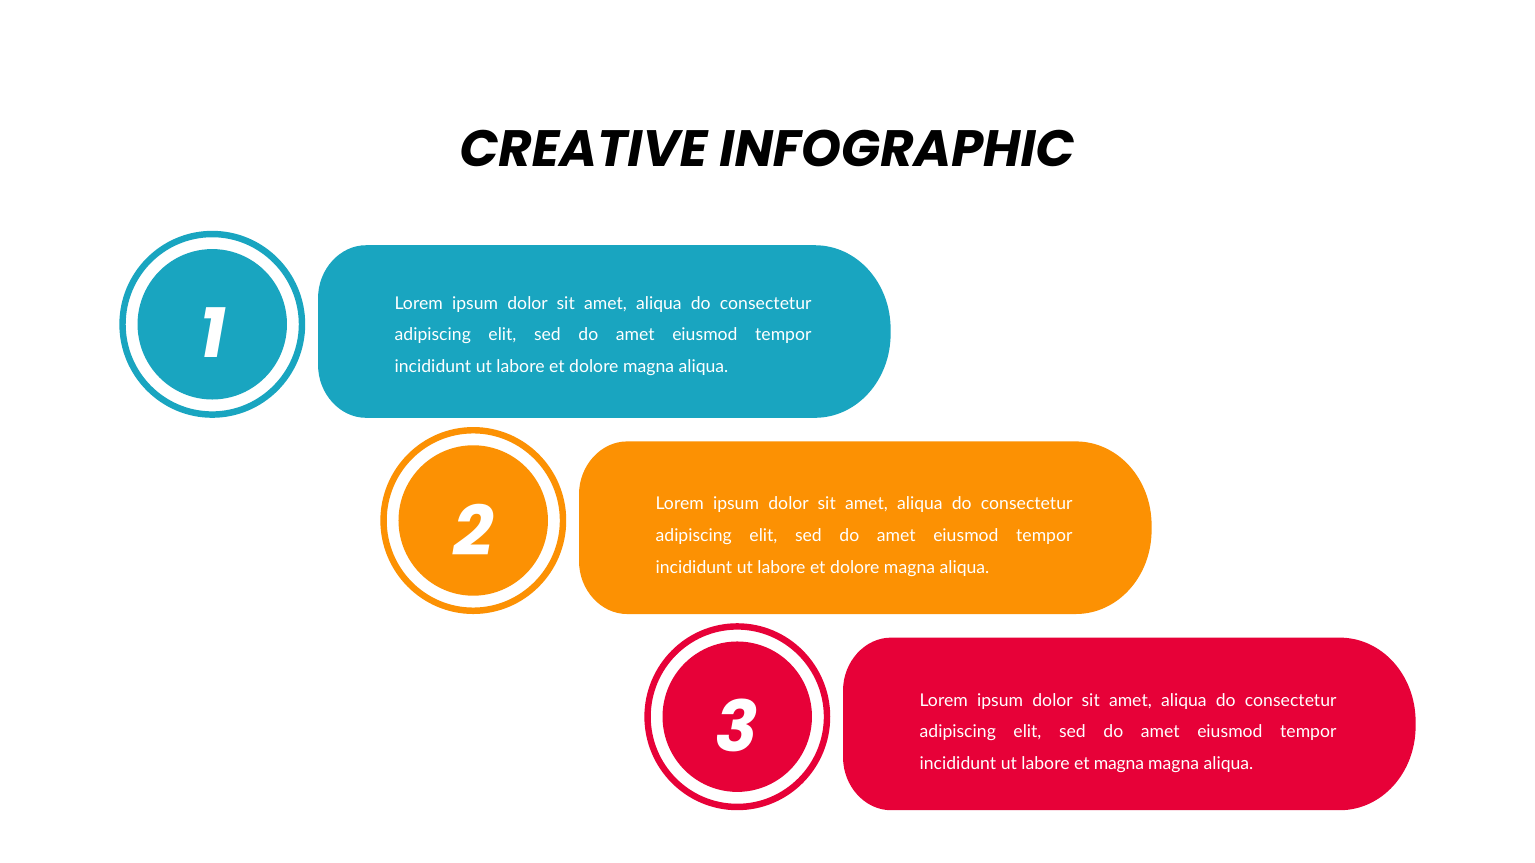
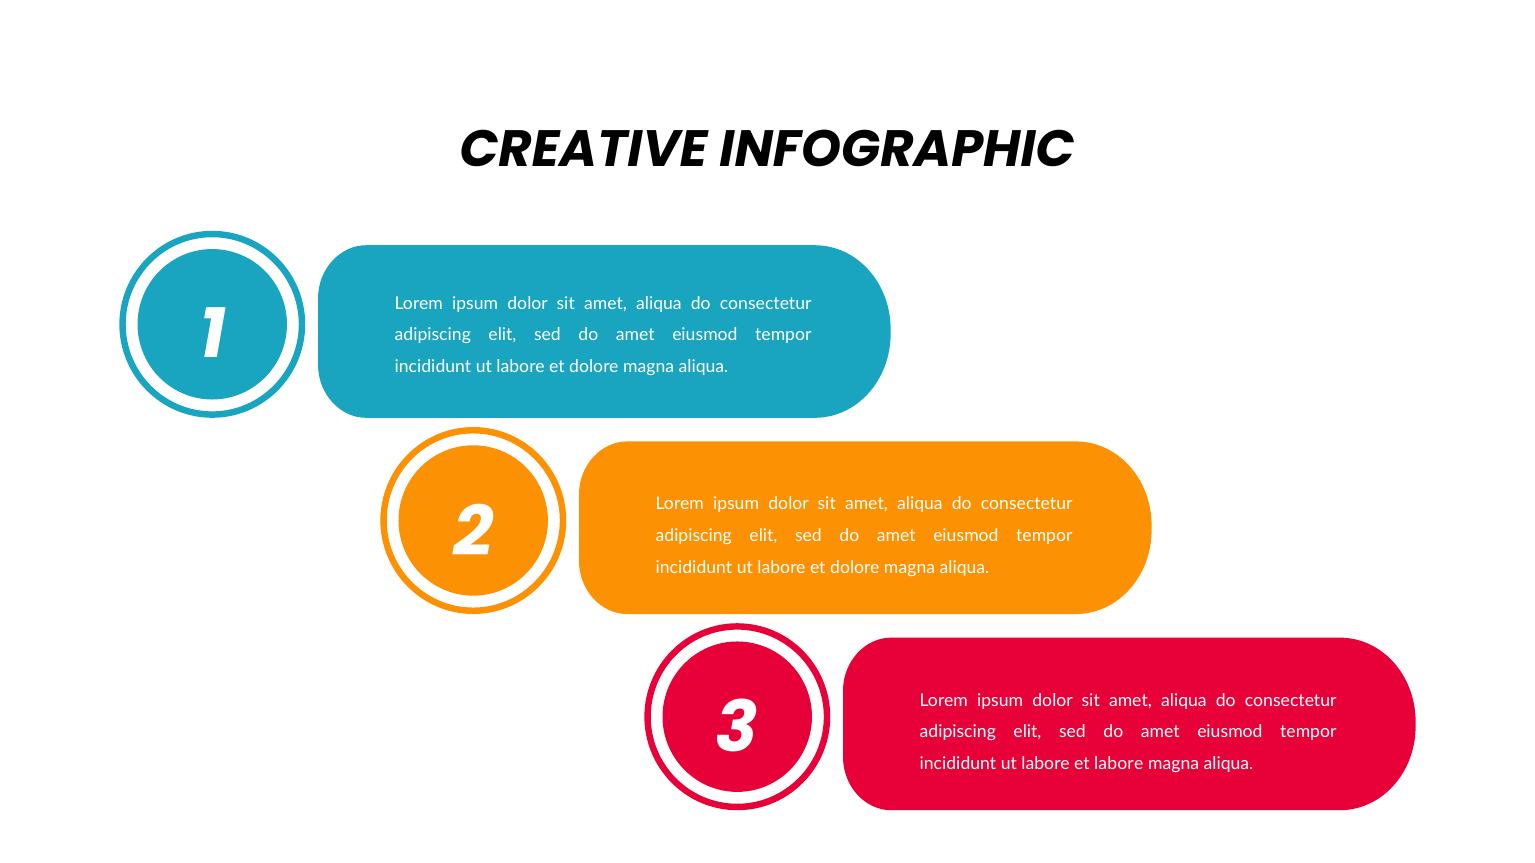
et magna: magna -> labore
